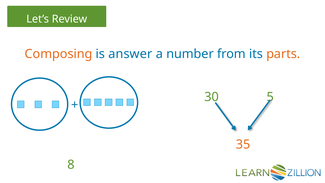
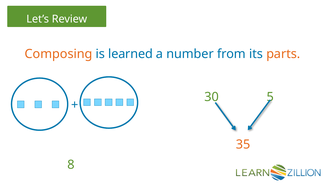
answer: answer -> learned
